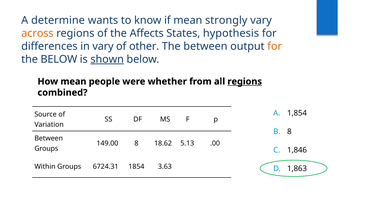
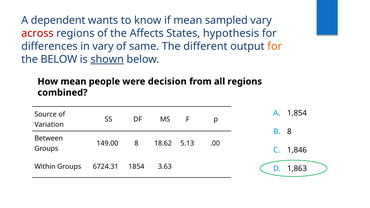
determine: determine -> dependent
strongly: strongly -> sampled
across colour: orange -> red
other: other -> same
The between: between -> different
whether: whether -> decision
regions at (245, 82) underline: present -> none
